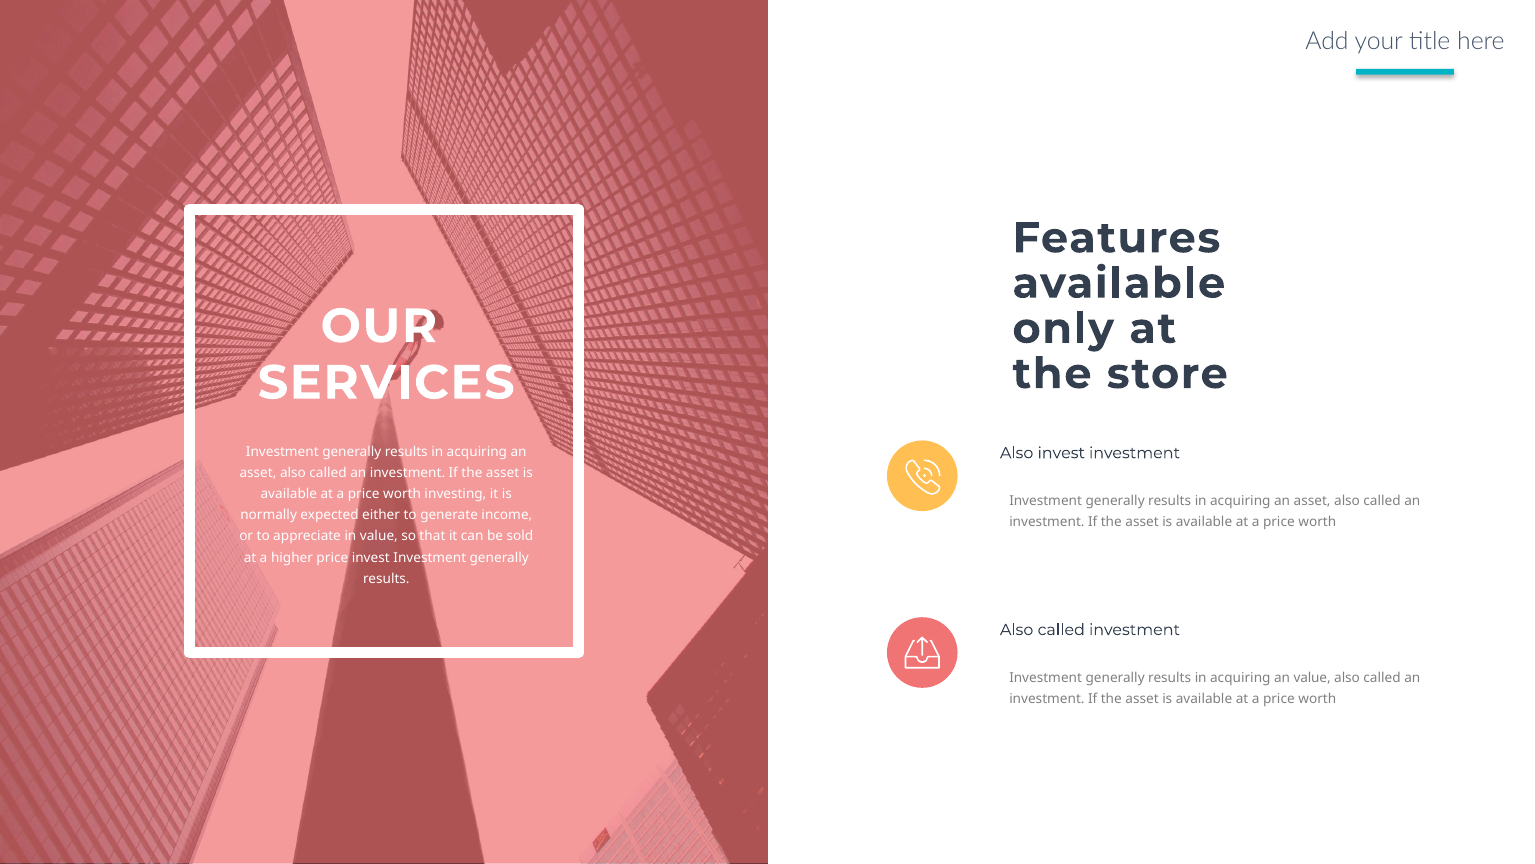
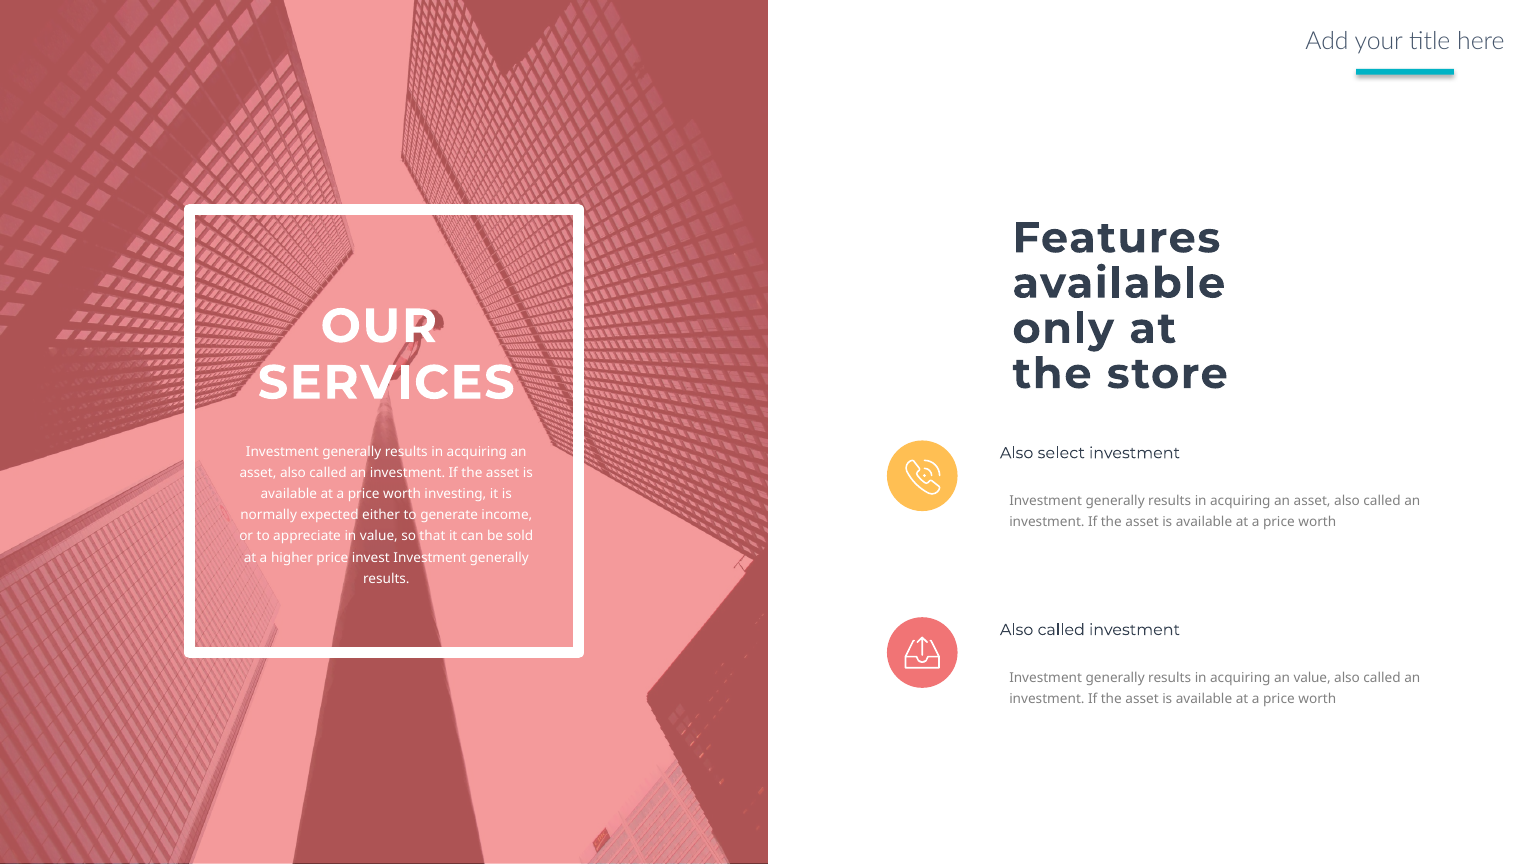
Also invest: invest -> select
